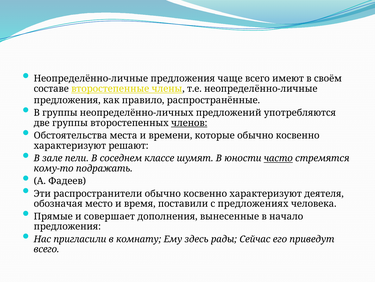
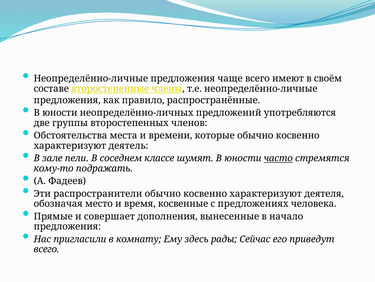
группы at (60, 113): группы -> юности
членов underline: present -> none
решают: решают -> деятель
поставили: поставили -> косвенные
